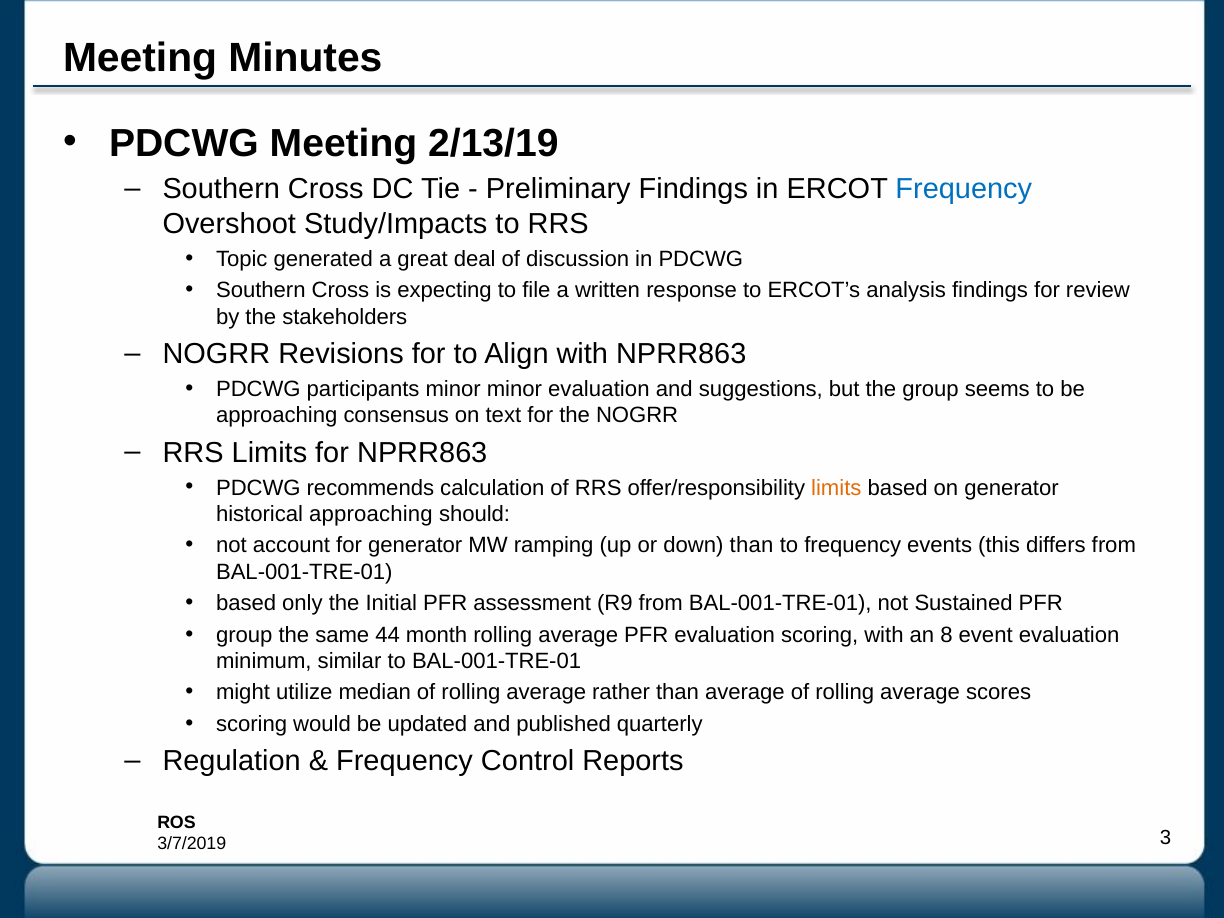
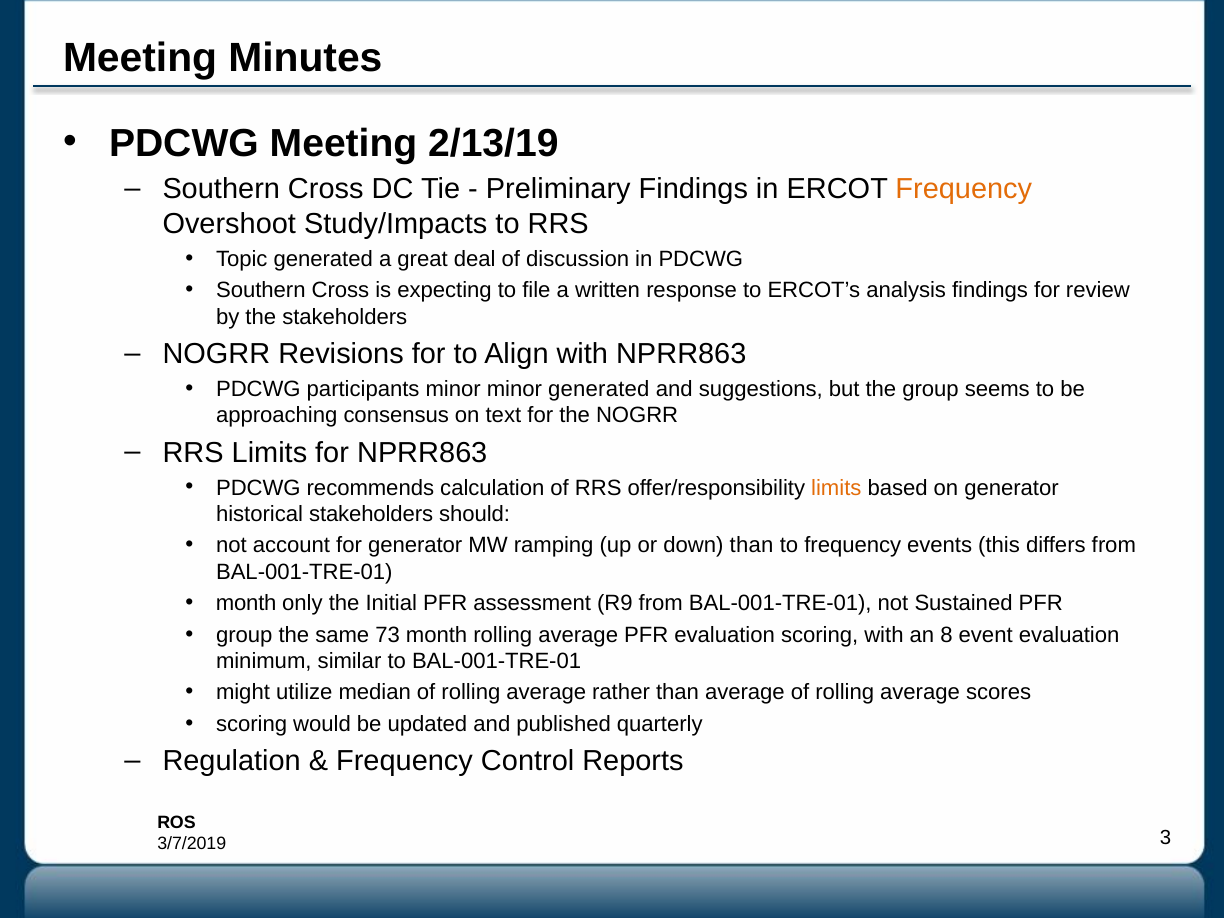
Frequency at (964, 189) colour: blue -> orange
minor evaluation: evaluation -> generated
historical approaching: approaching -> stakeholders
based at (246, 603): based -> month
44: 44 -> 73
